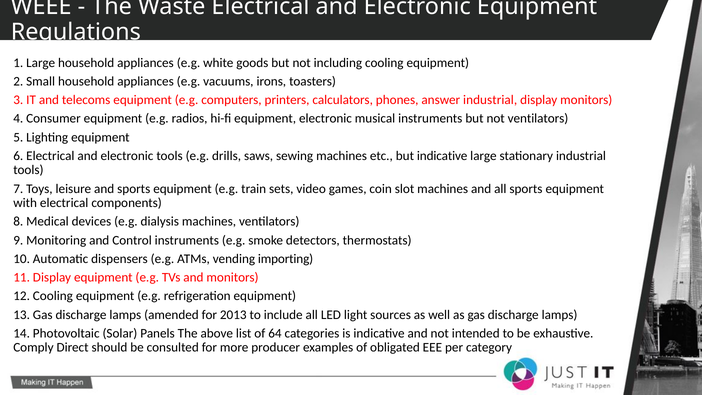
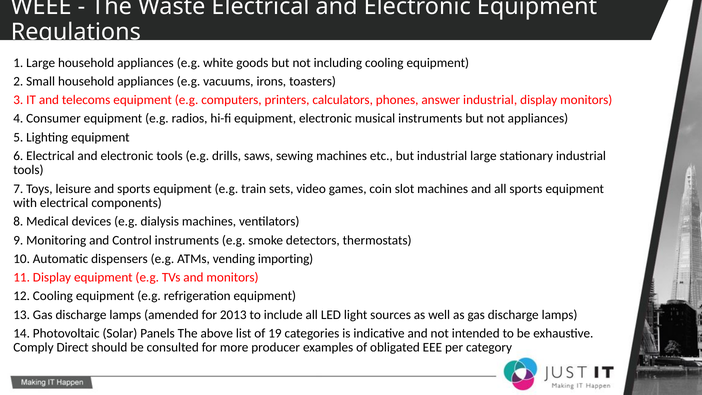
not ventilators: ventilators -> appliances
but indicative: indicative -> industrial
64: 64 -> 19
